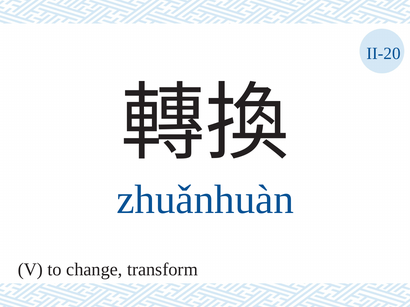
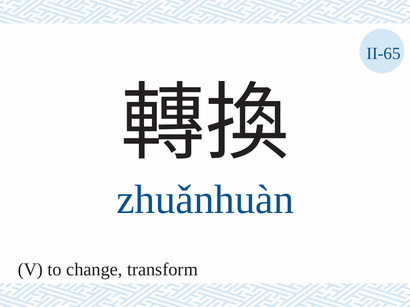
II-20: II-20 -> II-65
